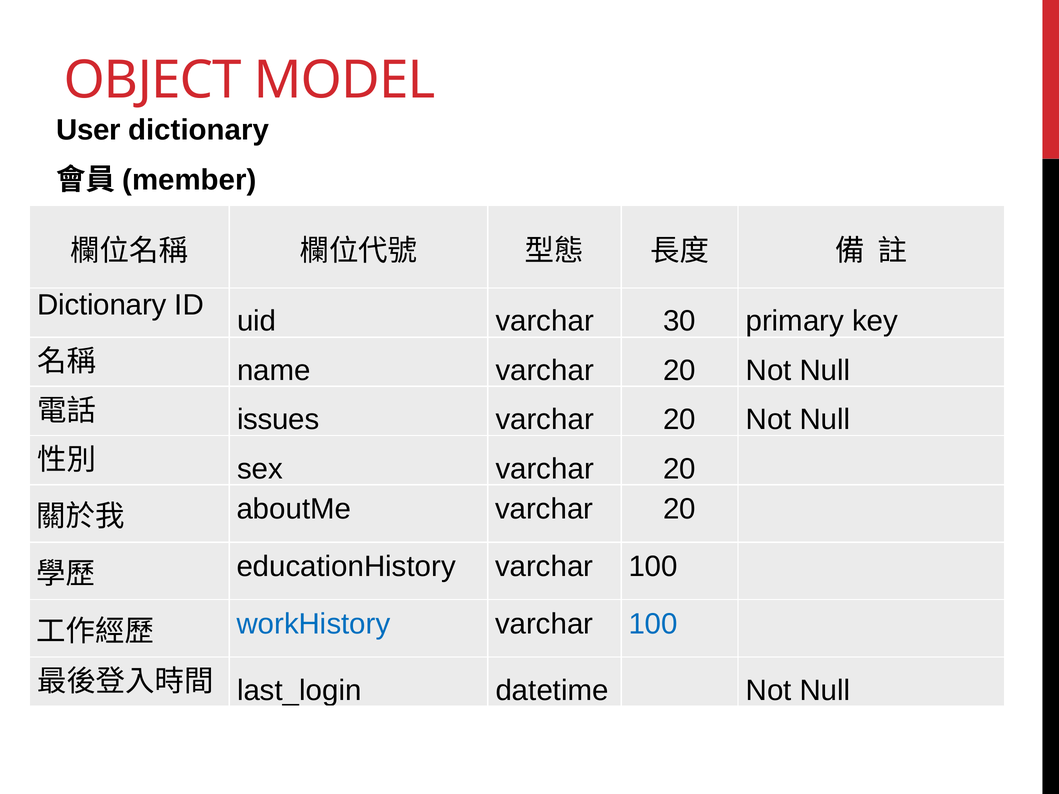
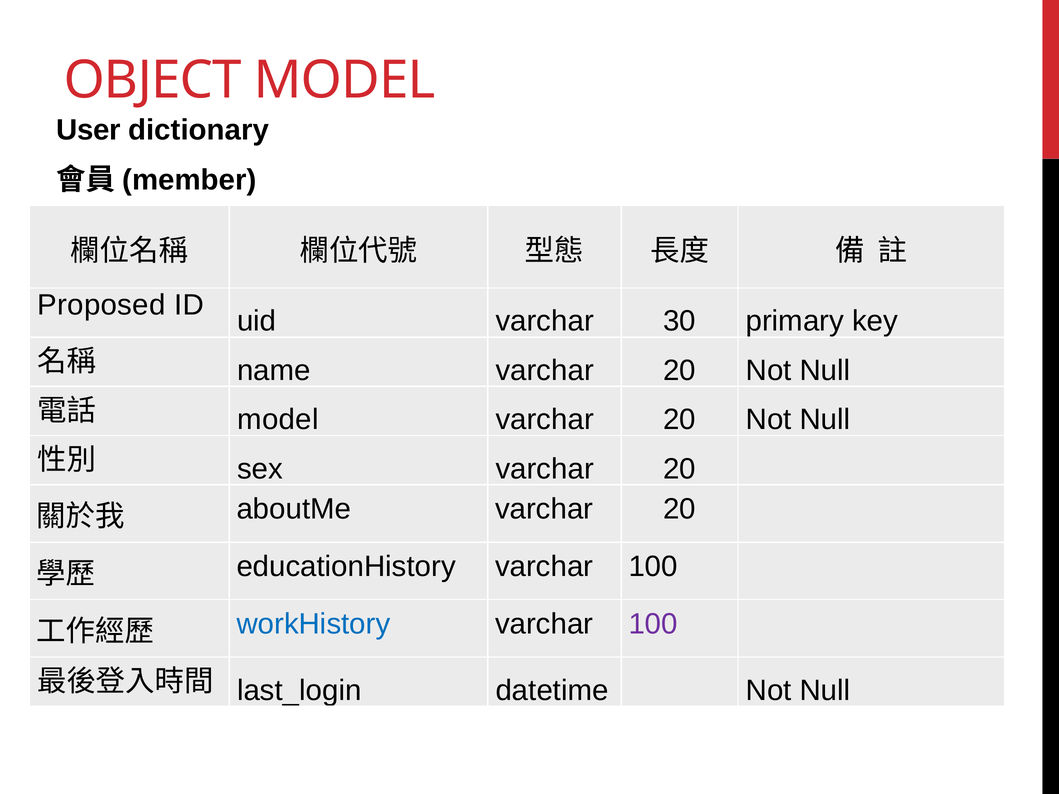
Dictionary at (102, 305): Dictionary -> Proposed
issues at (278, 420): issues -> model
100 at (653, 624) colour: blue -> purple
